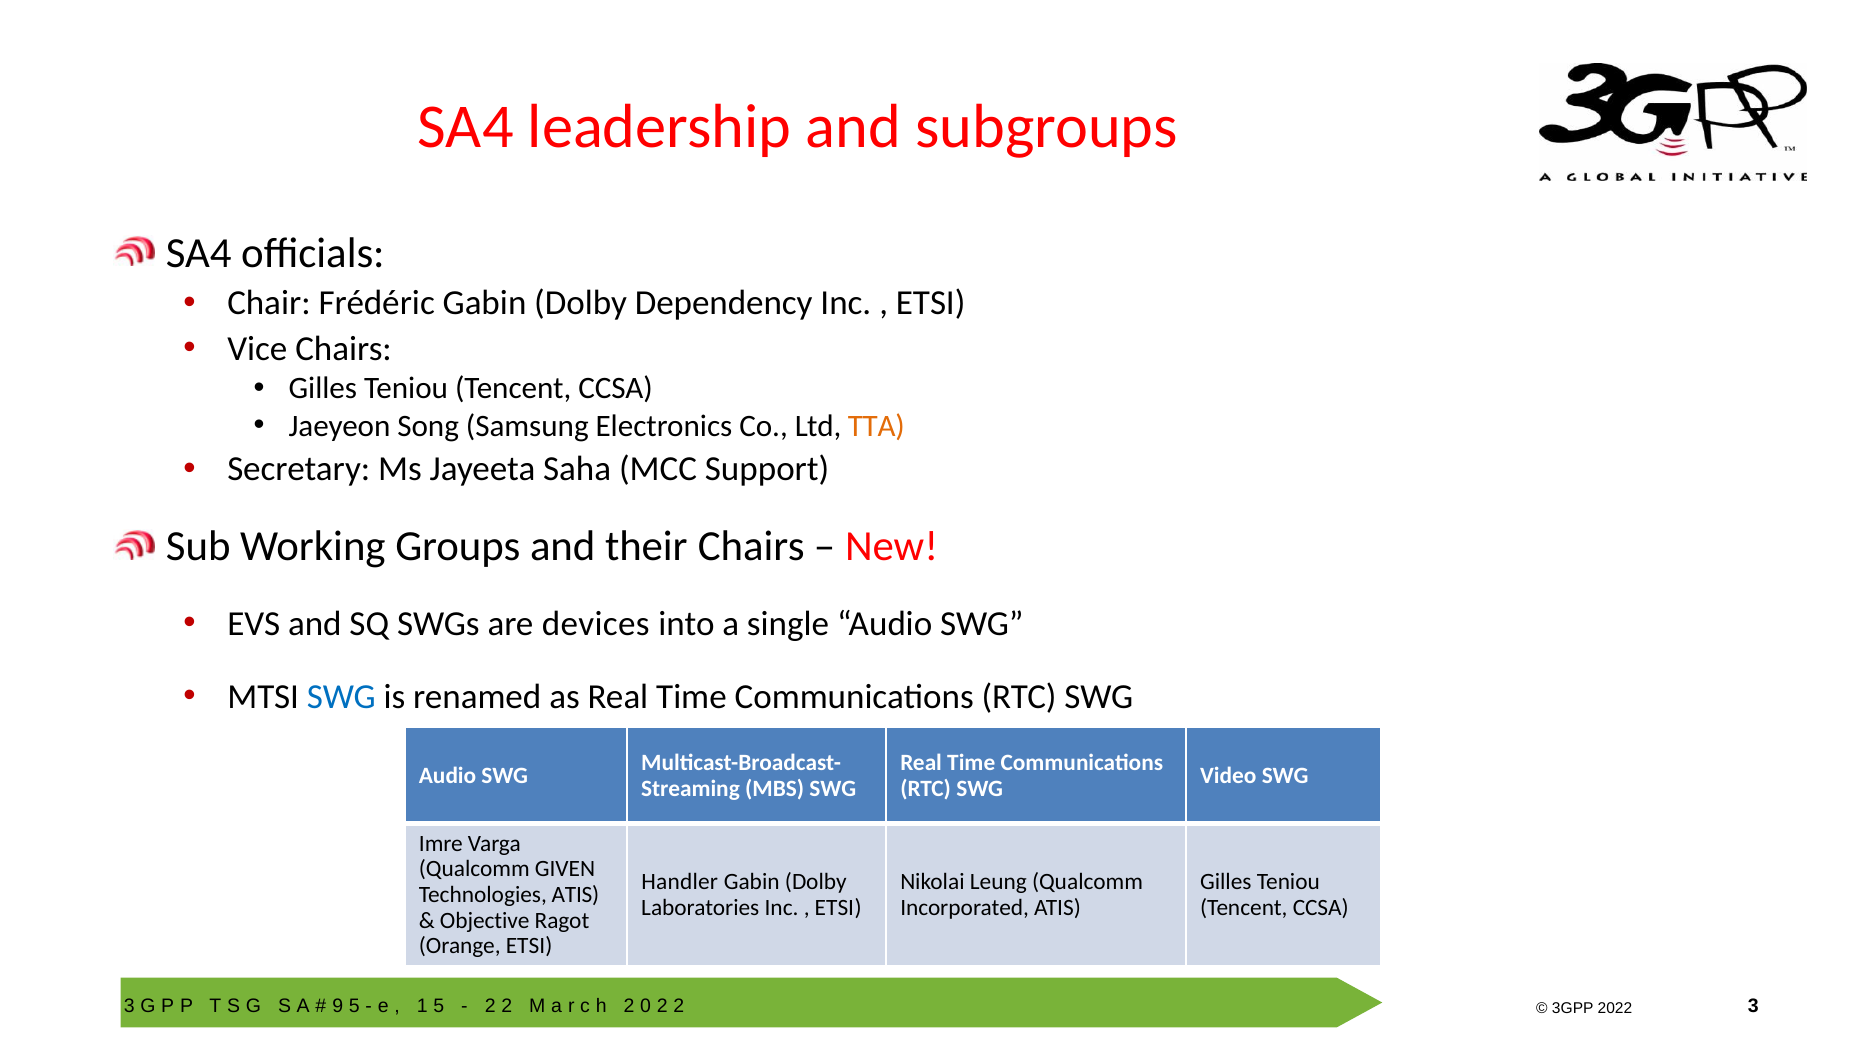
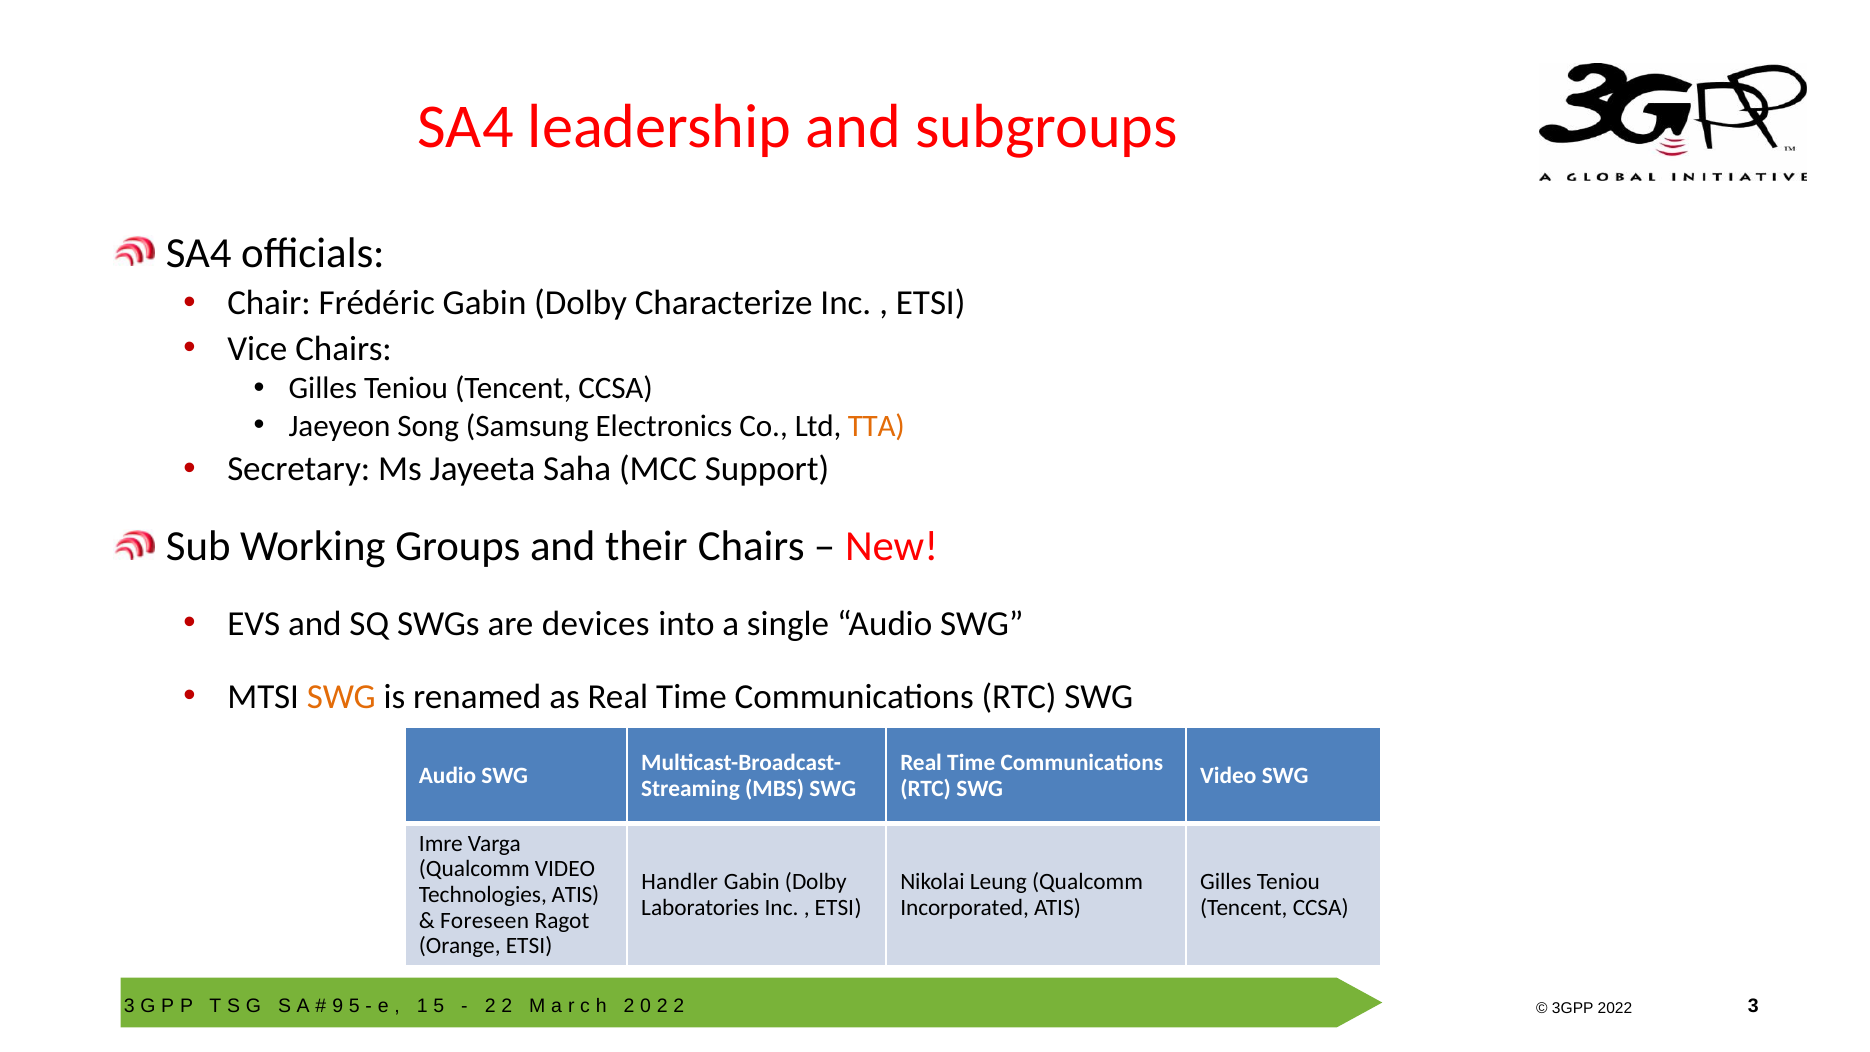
Dependency: Dependency -> Characterize
SWG at (341, 696) colour: blue -> orange
Qualcomm GIVEN: GIVEN -> VIDEO
Objective: Objective -> Foreseen
